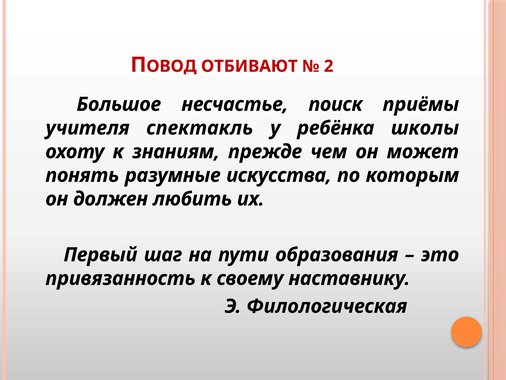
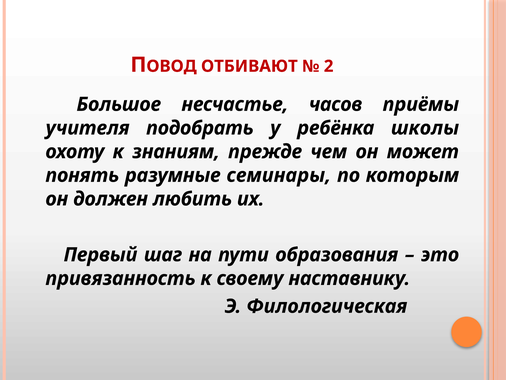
поиск: поиск -> часов
спектакль: спектакль -> подобрать
искусства: искусства -> семинары
